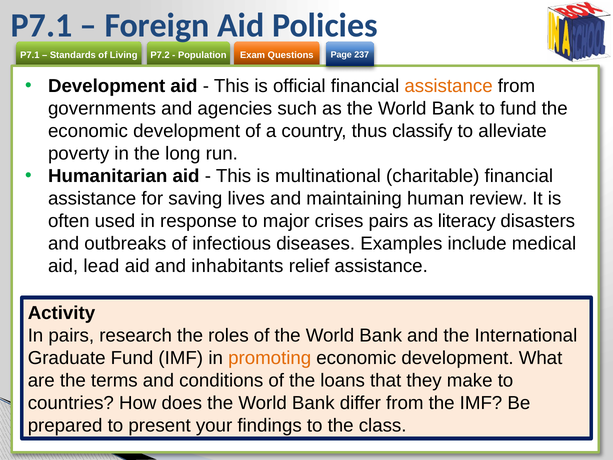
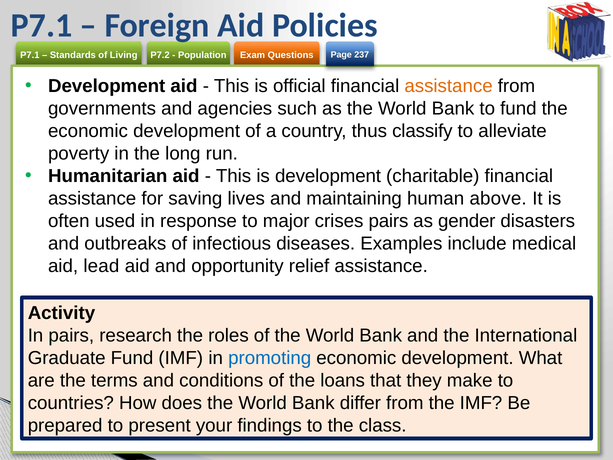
is multinational: multinational -> development
review: review -> above
literacy: literacy -> gender
inhabitants: inhabitants -> opportunity
promoting colour: orange -> blue
